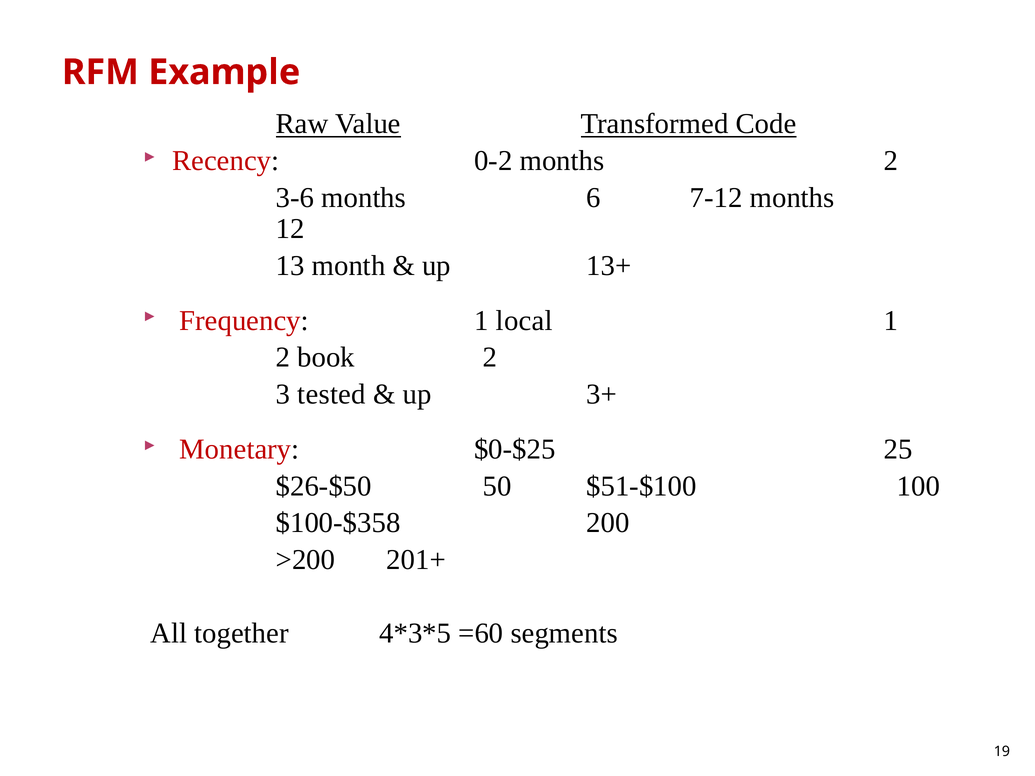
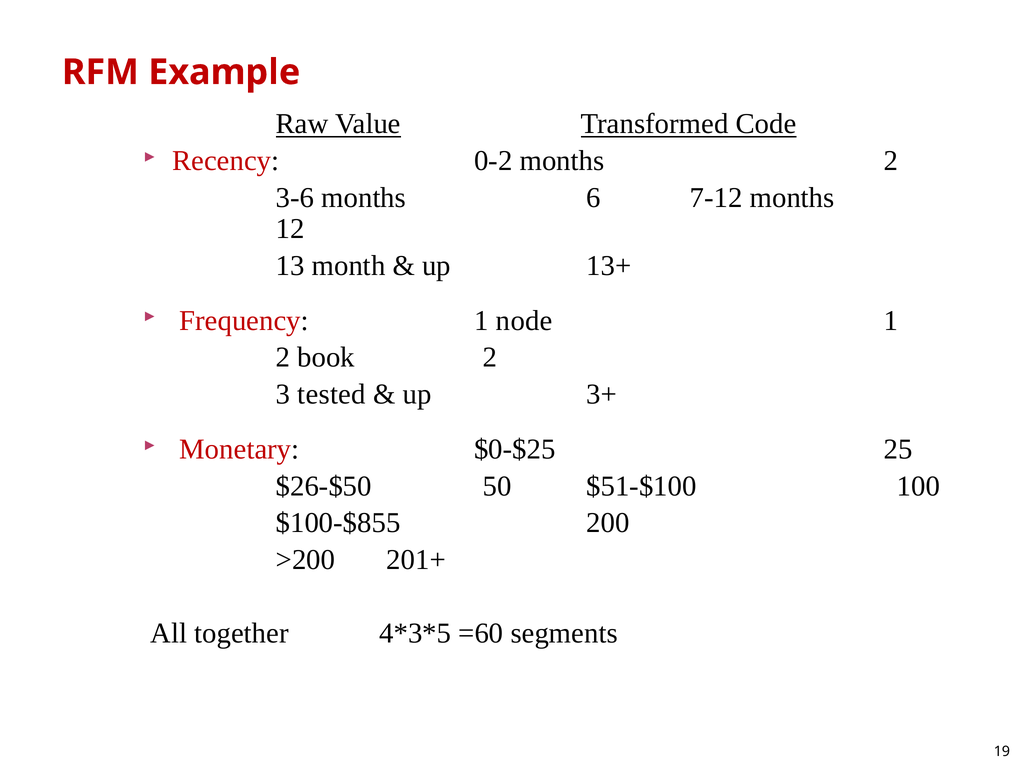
local: local -> node
$100-$358: $100-$358 -> $100-$855
